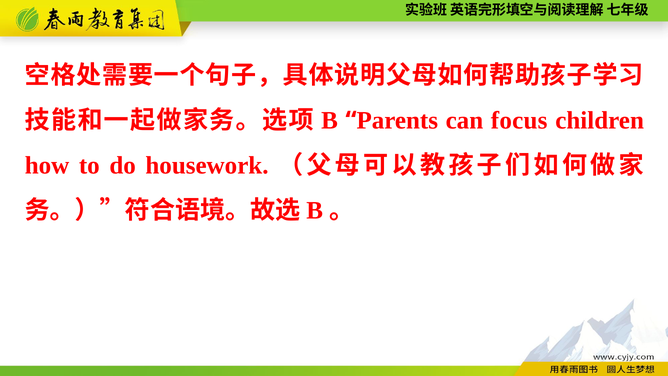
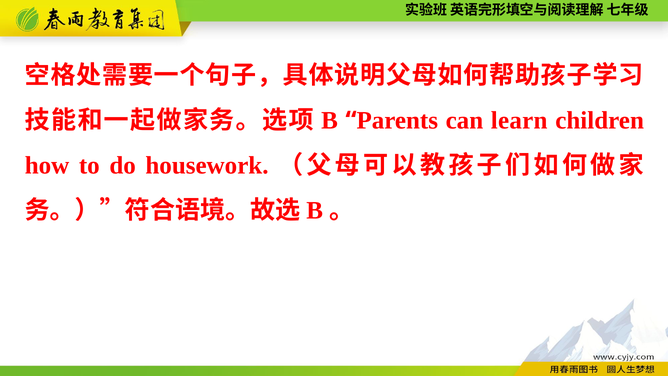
focus: focus -> learn
